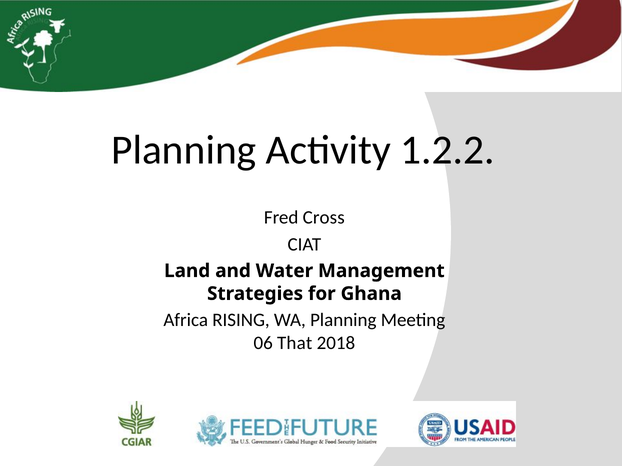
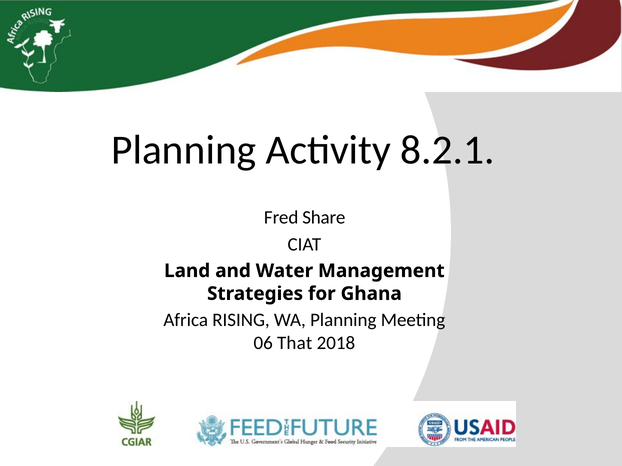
1.2.2: 1.2.2 -> 8.2.1
Cross: Cross -> Share
